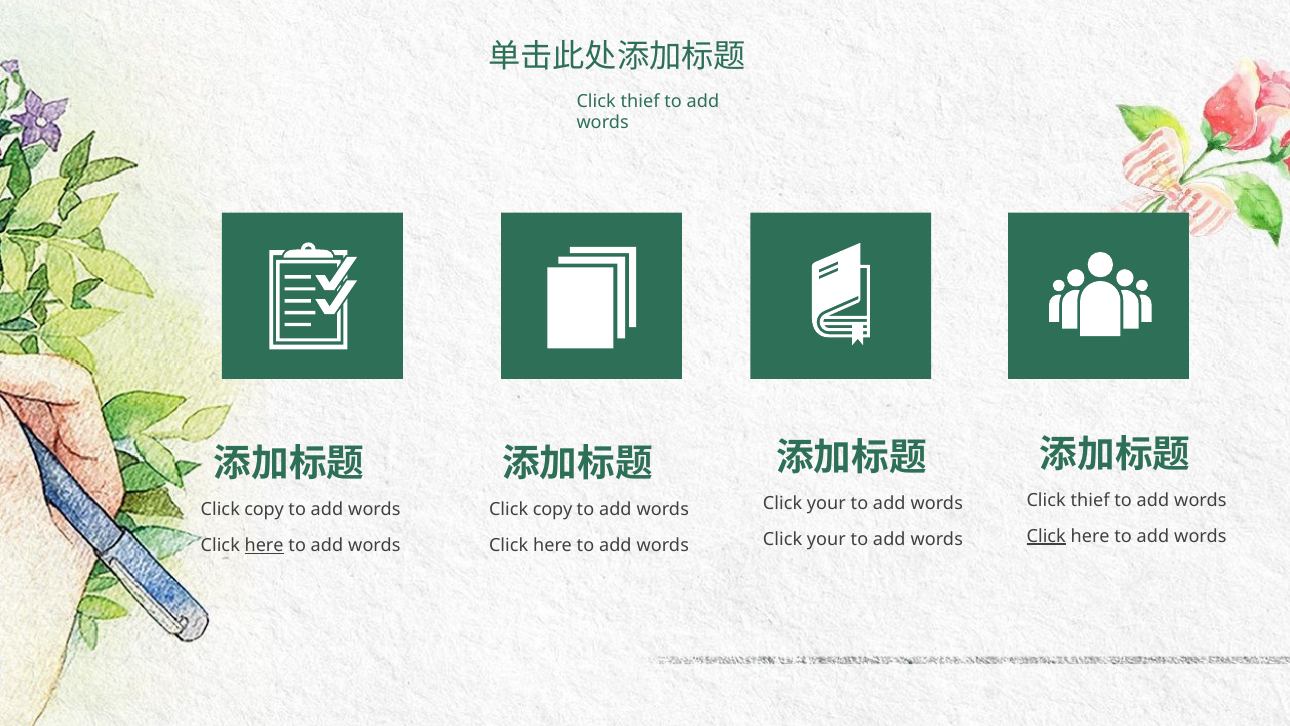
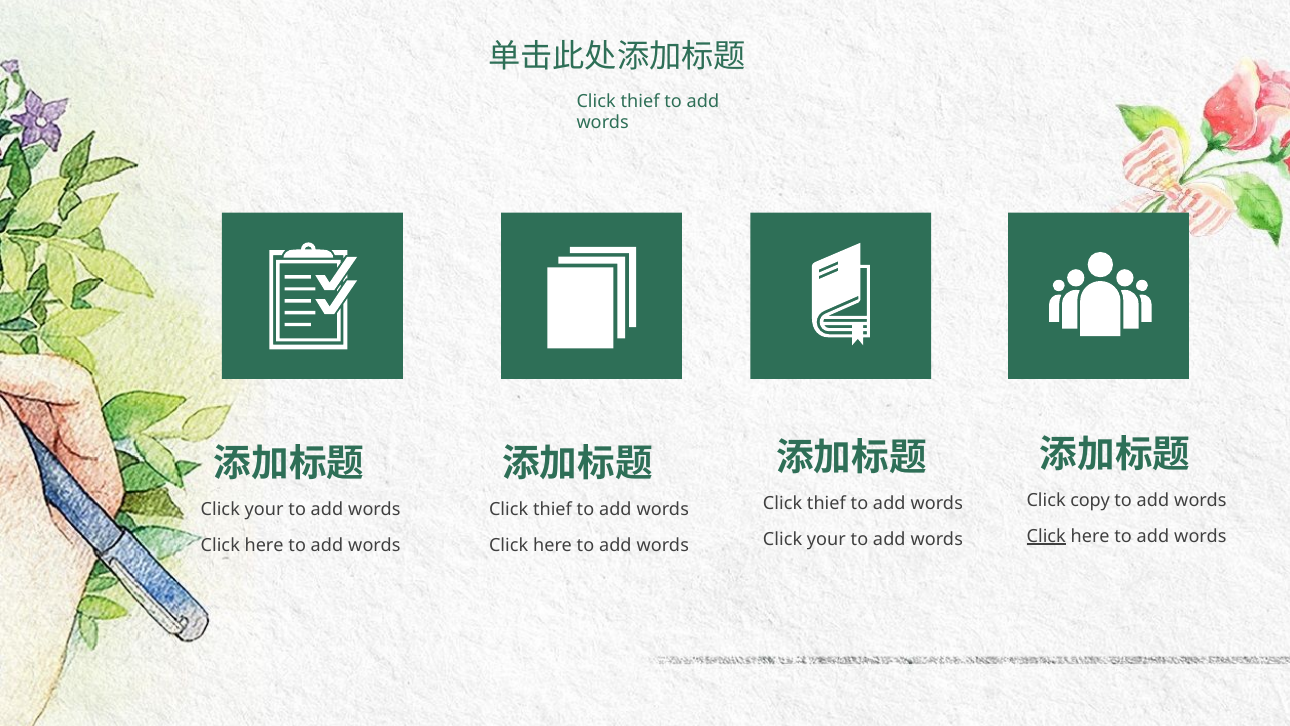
thief at (1090, 500): thief -> copy
your at (826, 503): your -> thief
copy at (264, 509): copy -> your
copy at (553, 509): copy -> thief
here at (264, 545) underline: present -> none
